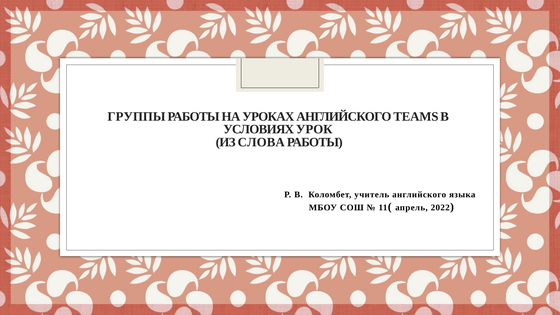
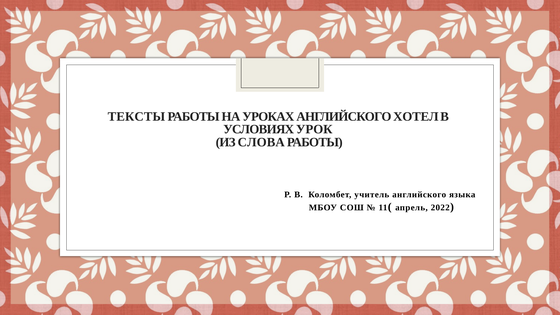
ГРУППЫ: ГРУППЫ -> ТЕКСТЫ
TEAMS: TEAMS -> ХОТЕЛ
